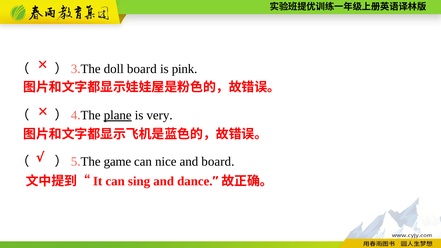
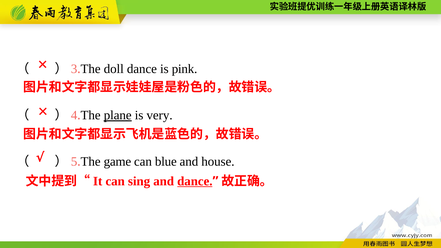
doll board: board -> dance
nice: nice -> blue
and board: board -> house
dance at (195, 181) underline: none -> present
